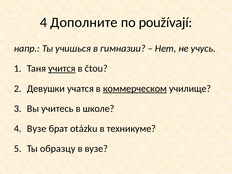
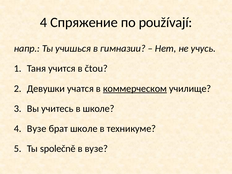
Дополните: Дополните -> Спряжение
учится underline: present -> none
брат otázku: otázku -> школе
образцу: образцу -> společně
